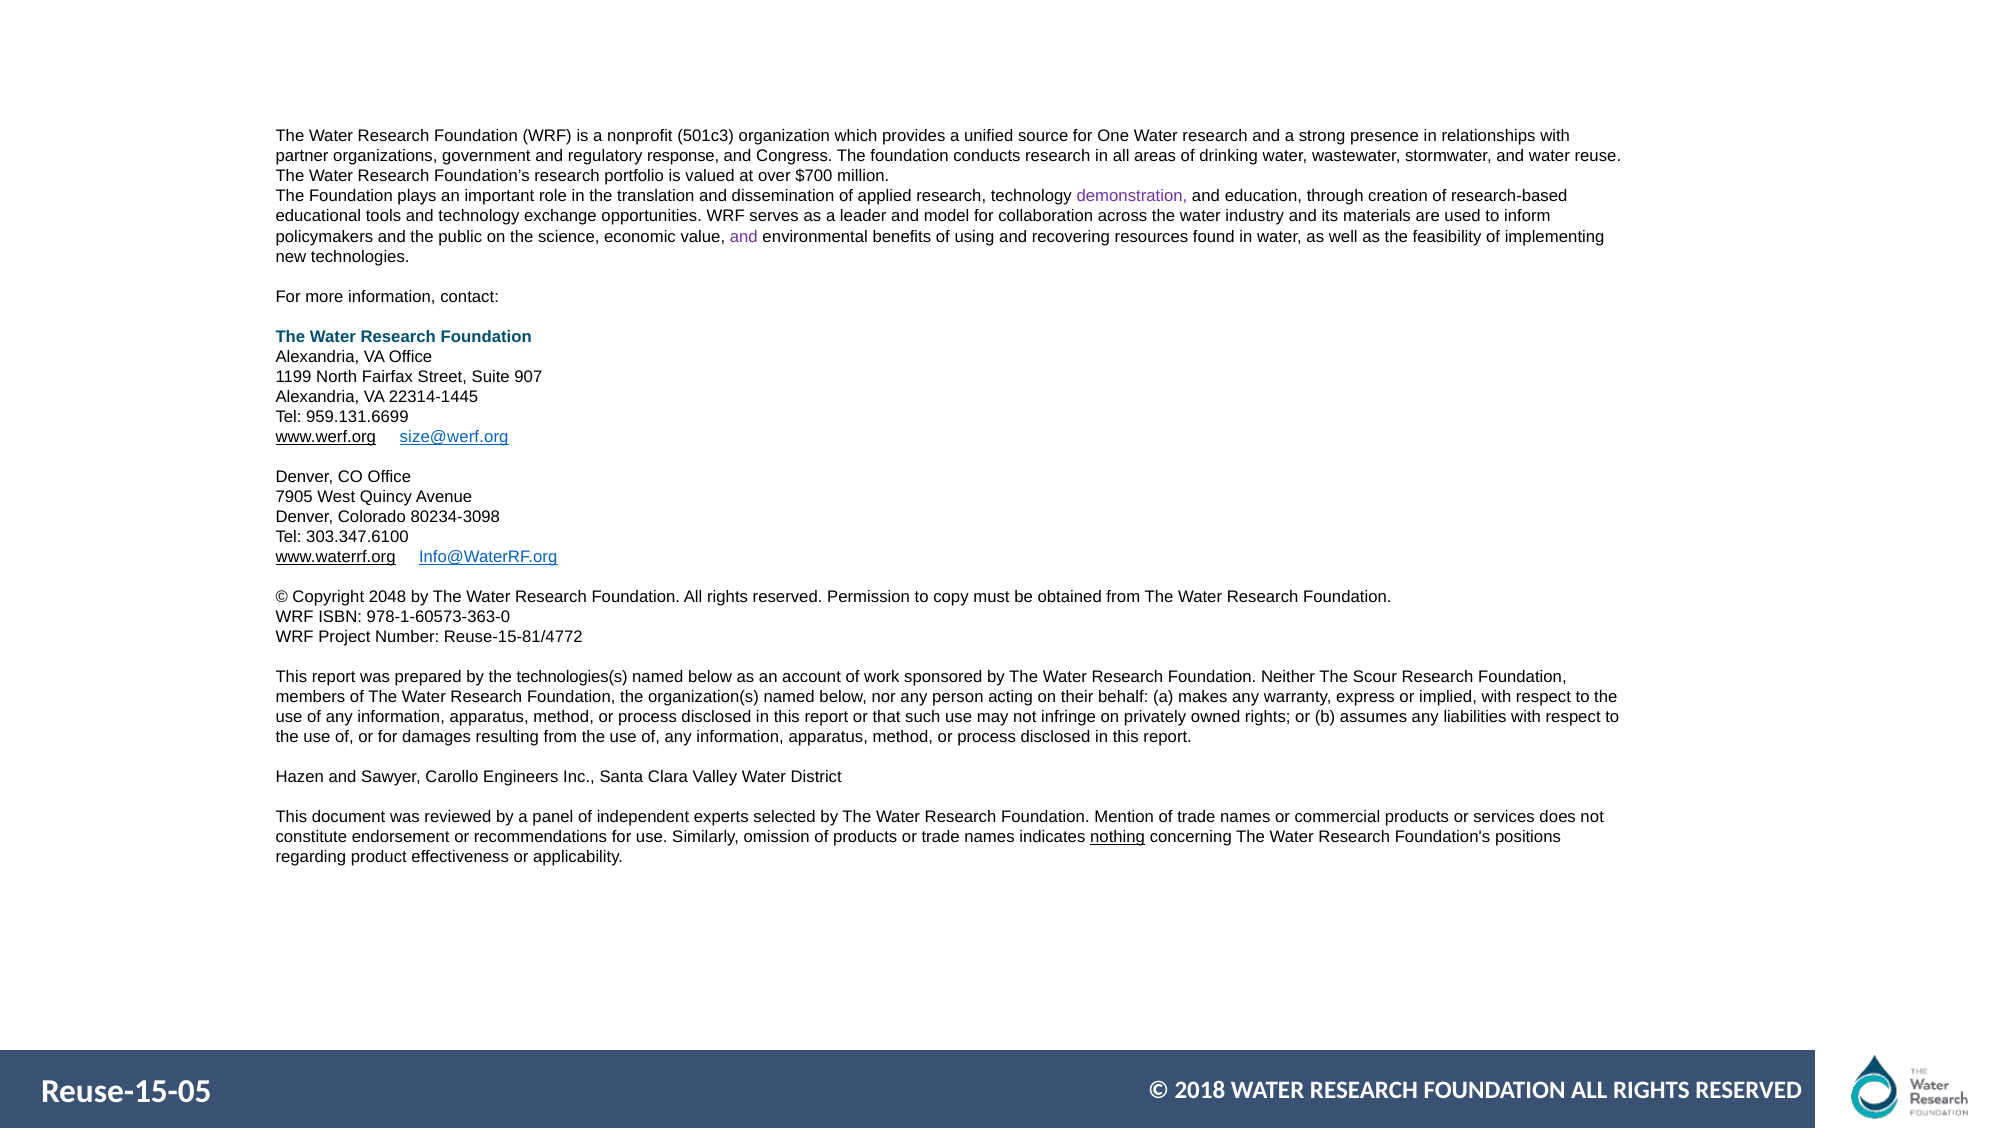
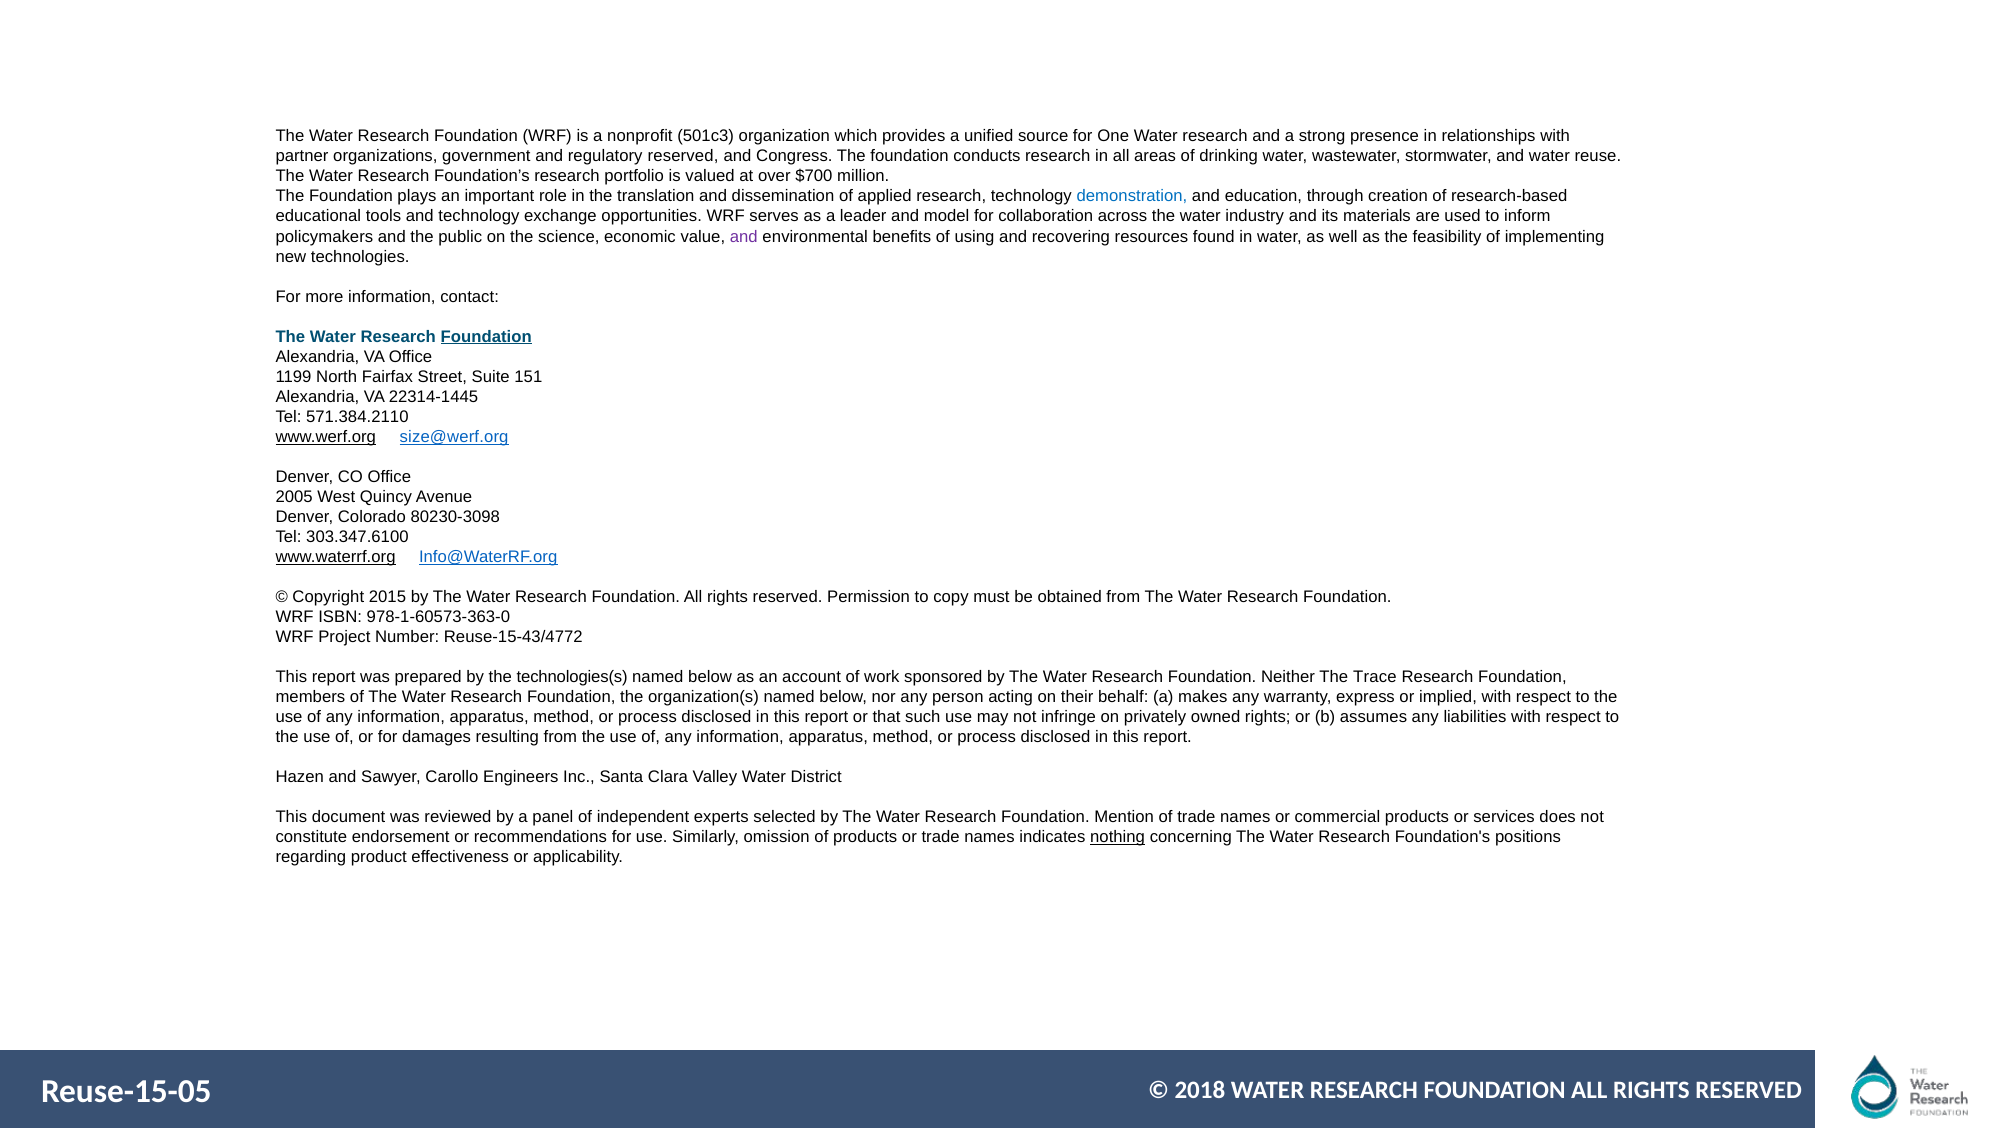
regulatory response: response -> reserved
demonstration colour: purple -> blue
Foundation at (486, 337) underline: none -> present
907: 907 -> 151
959.131.6699: 959.131.6699 -> 571.384.2110
7905: 7905 -> 2005
80234-3098: 80234-3098 -> 80230-3098
2048: 2048 -> 2015
Reuse-15-81/4772: Reuse-15-81/4772 -> Reuse-15-43/4772
Scour: Scour -> Trace
